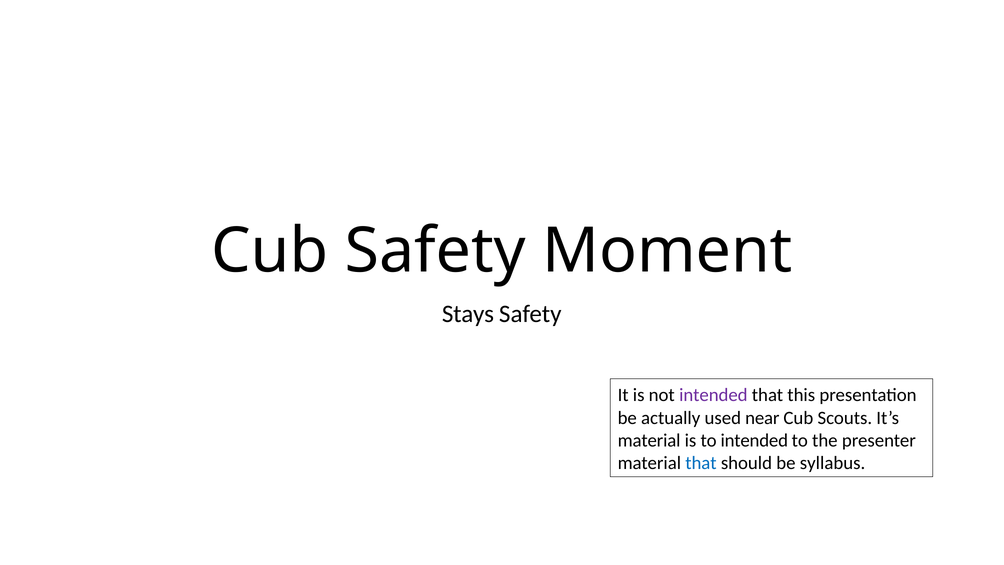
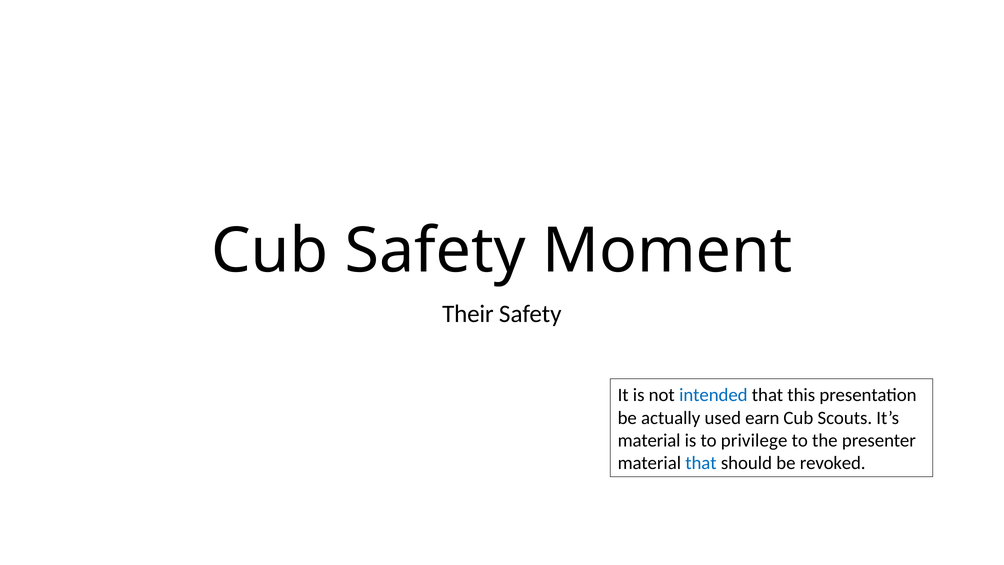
Stays: Stays -> Their
intended at (713, 395) colour: purple -> blue
near: near -> earn
to intended: intended -> privilege
syllabus: syllabus -> revoked
